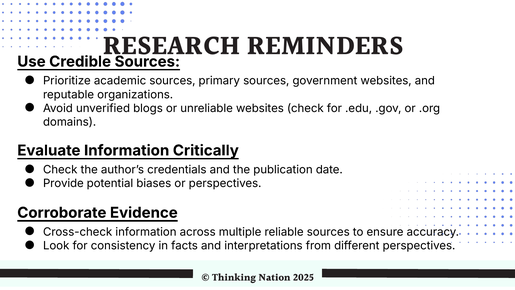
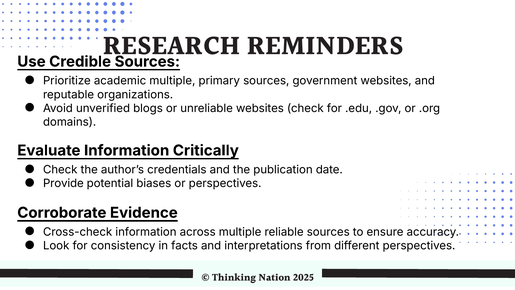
academic sources: sources -> multiple
